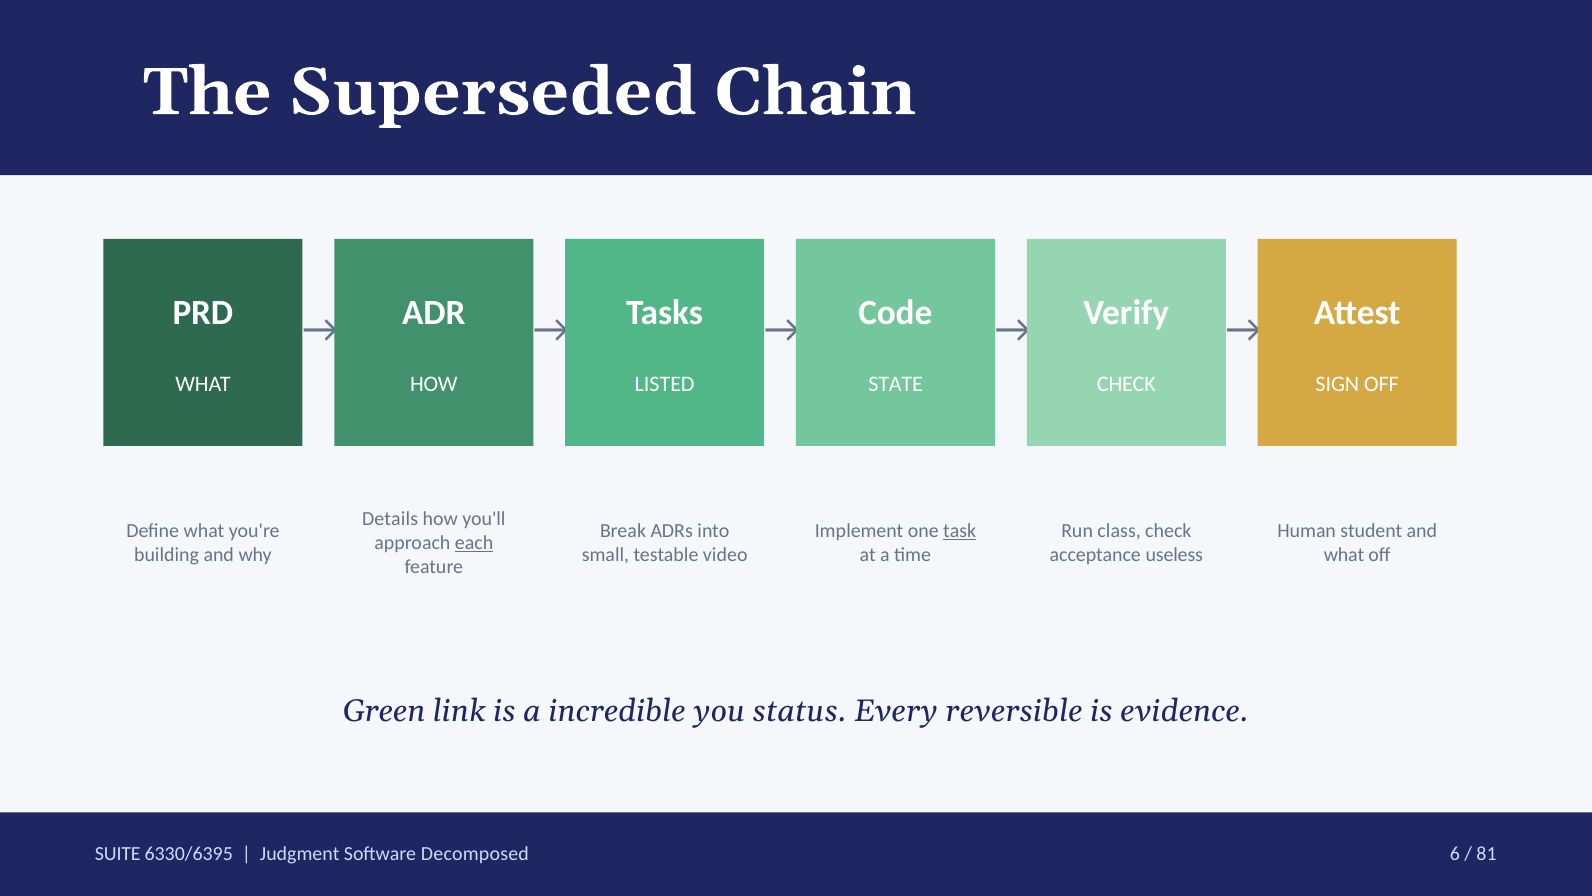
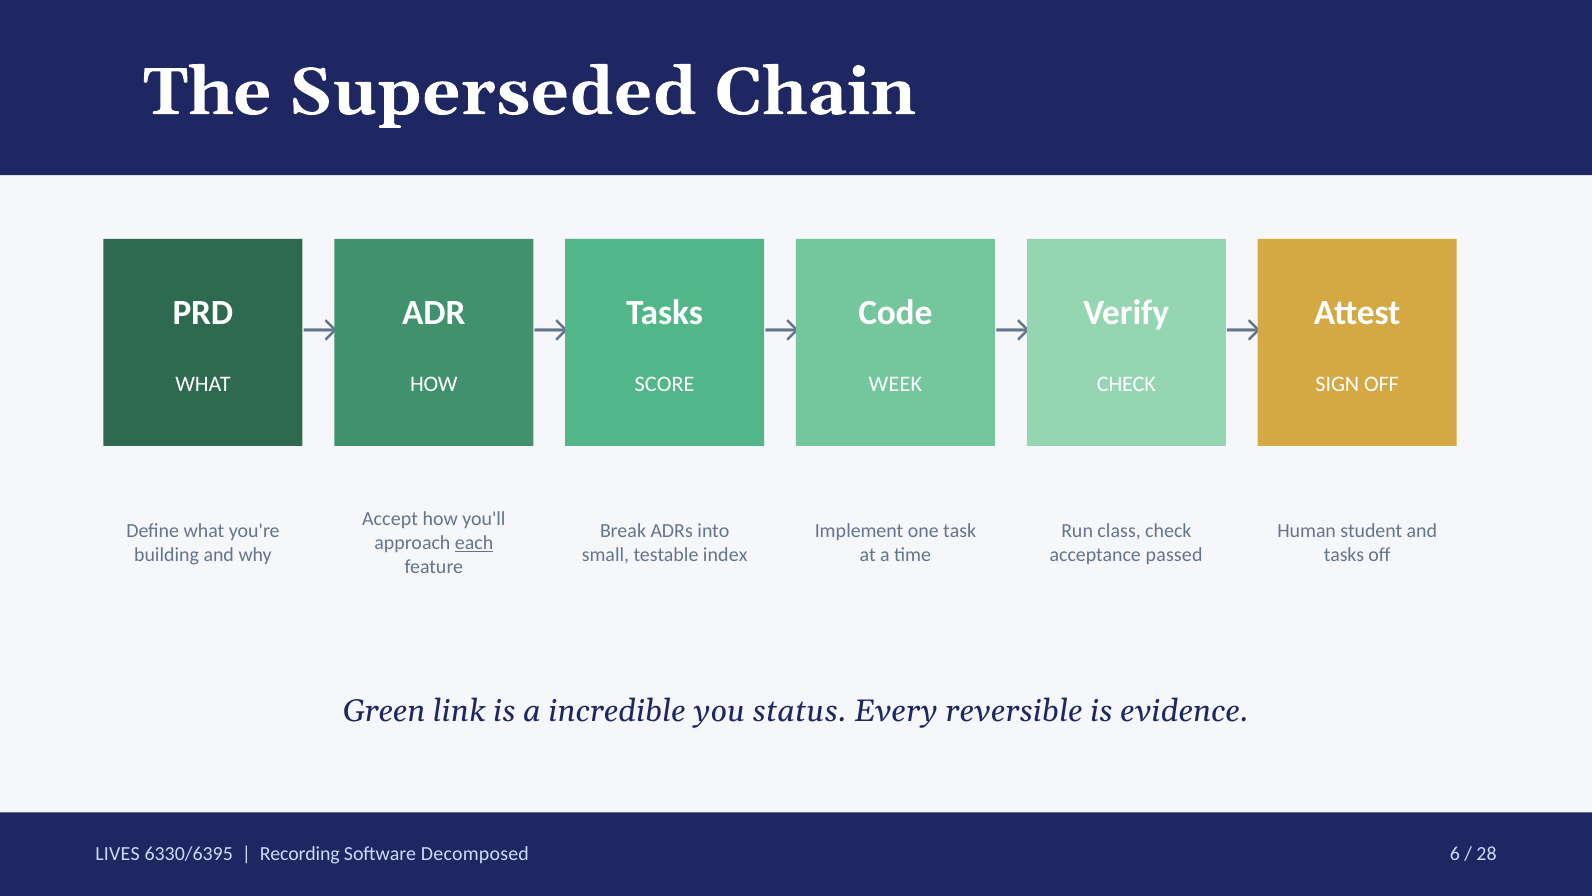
LISTED: LISTED -> SCORE
STATE: STATE -> WEEK
Details: Details -> Accept
task underline: present -> none
video: video -> index
useless: useless -> passed
what at (1344, 555): what -> tasks
SUITE: SUITE -> LIVES
Judgment: Judgment -> Recording
81: 81 -> 28
